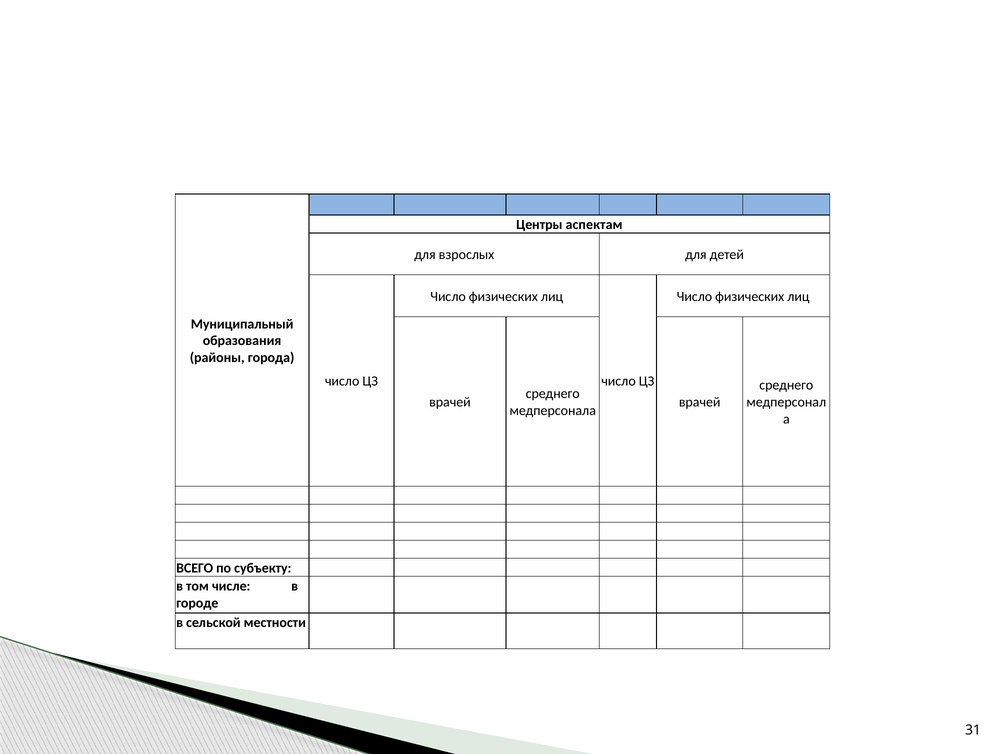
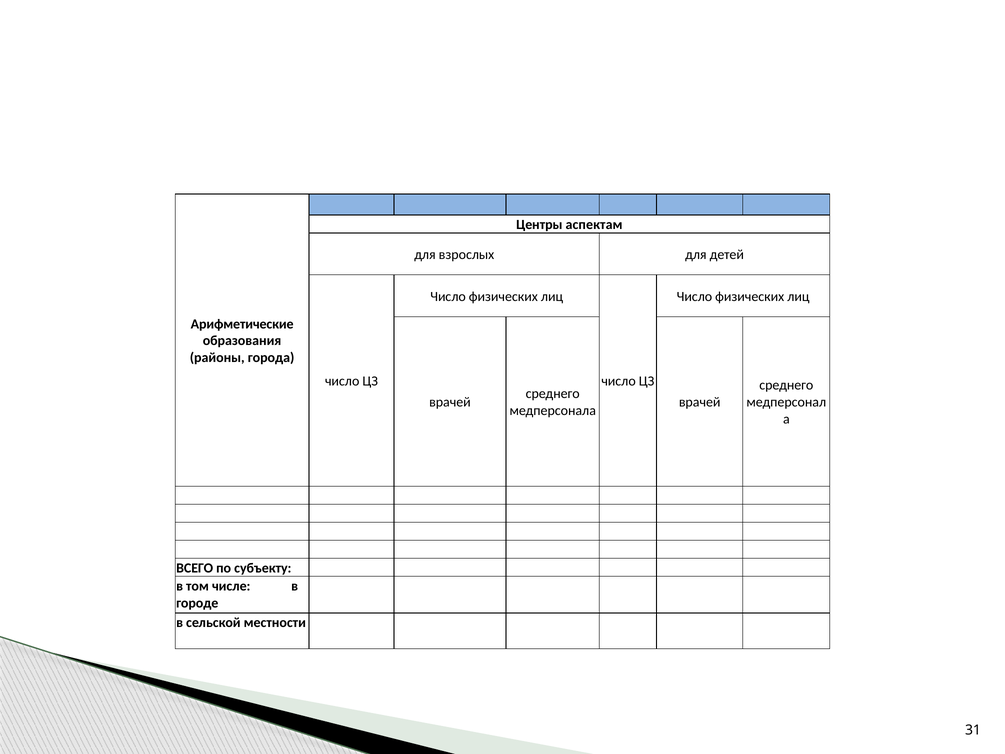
Муниципальный: Муниципальный -> Арифметические
